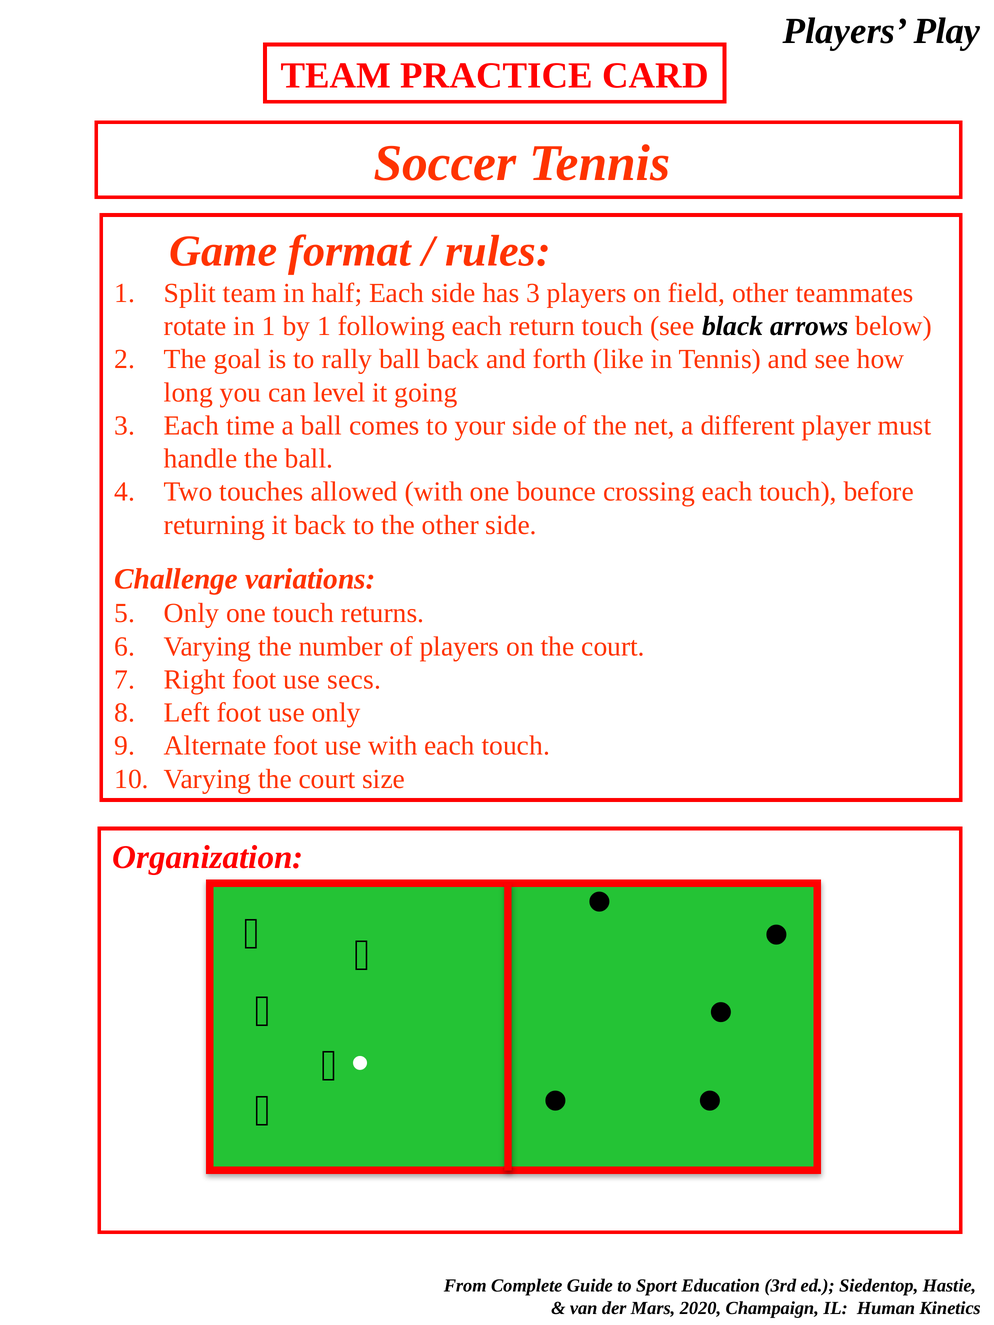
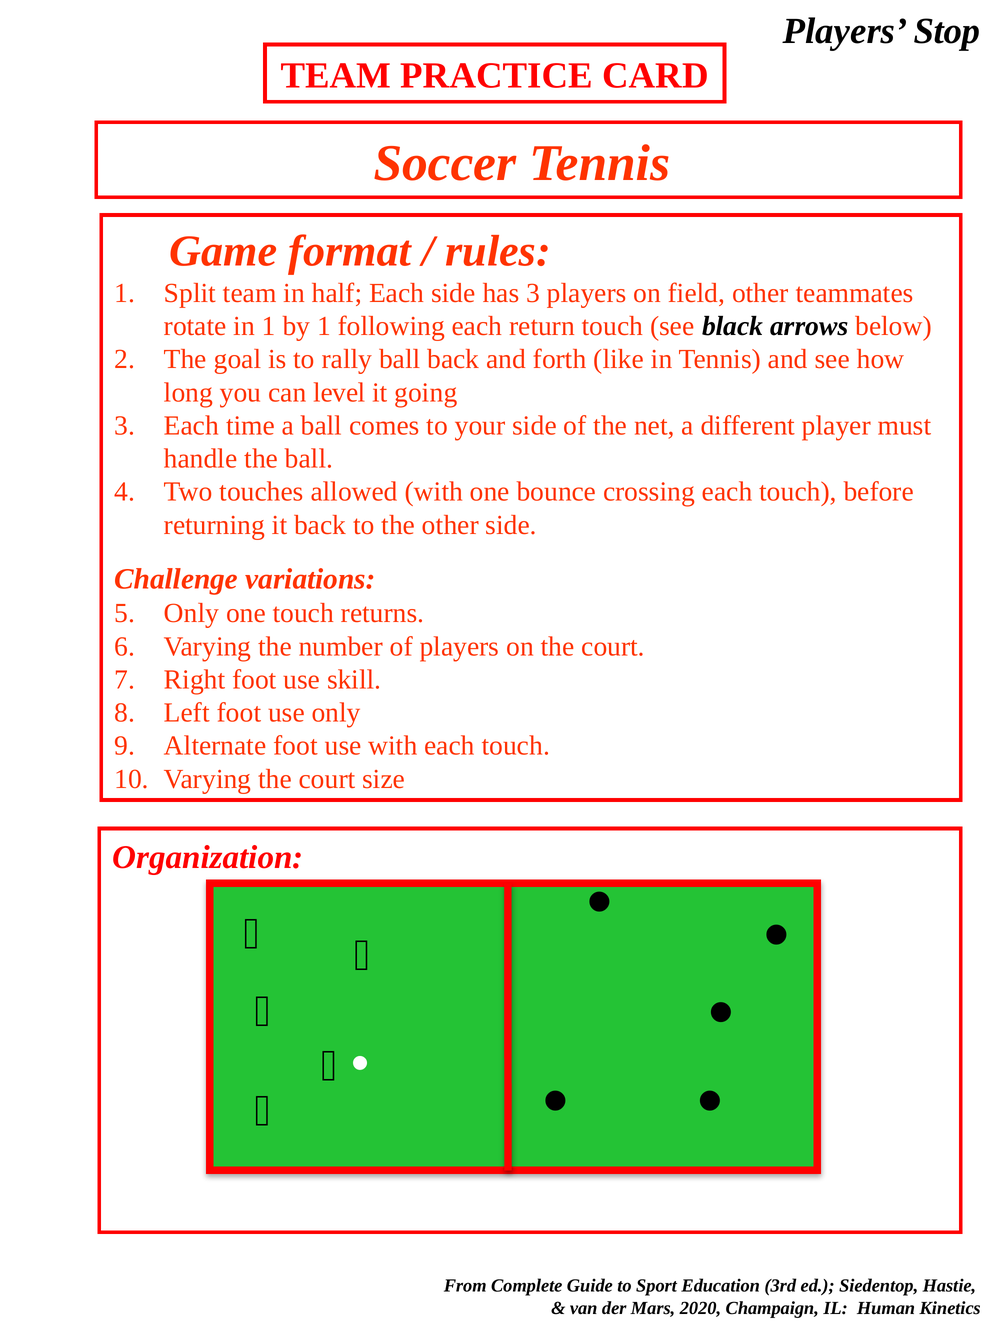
Play: Play -> Stop
secs: secs -> skill
